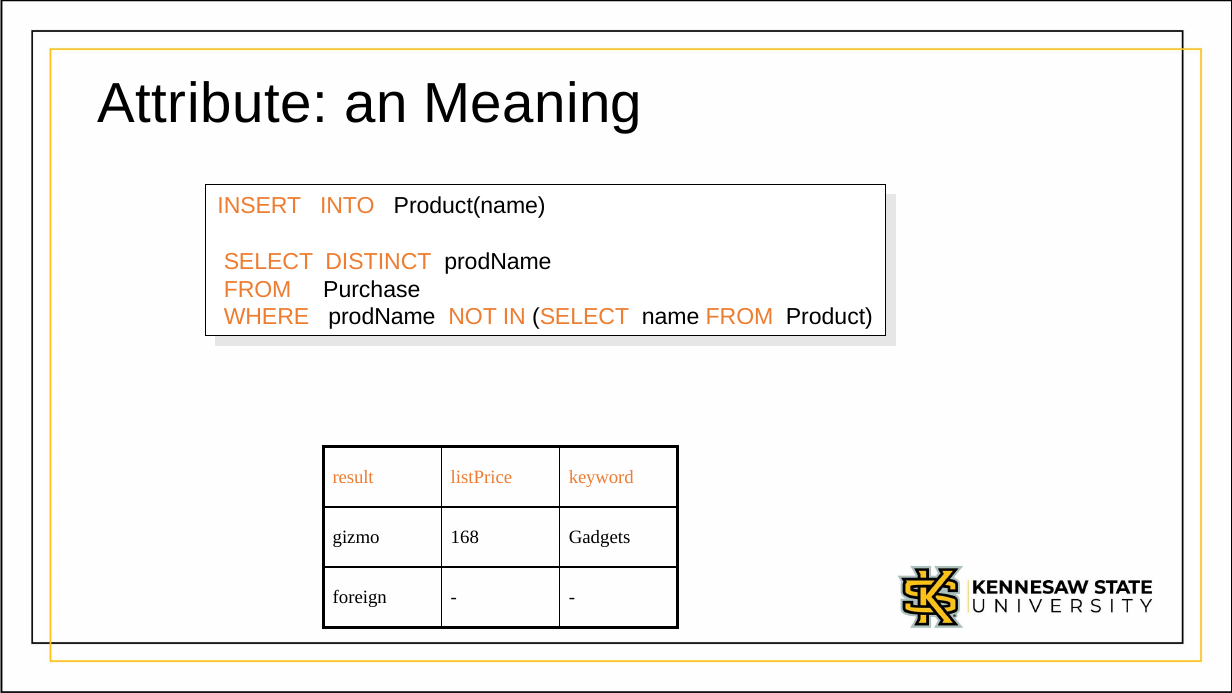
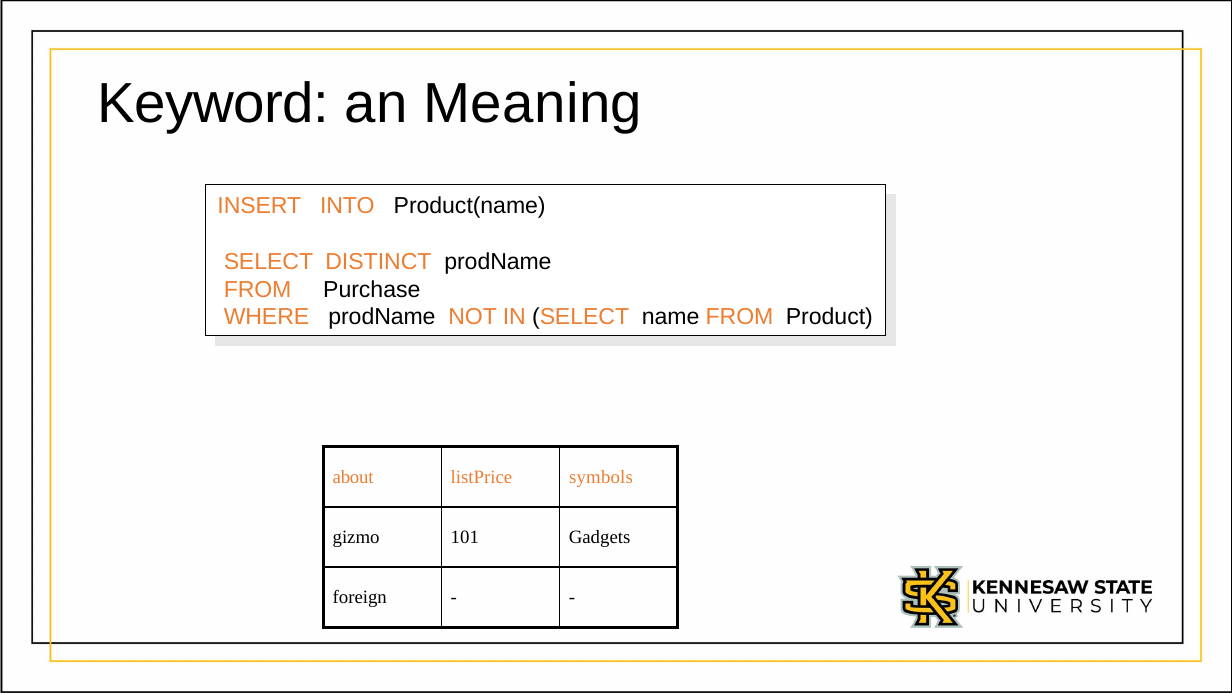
Attribute: Attribute -> Keyword
result: result -> about
keyword: keyword -> symbols
168: 168 -> 101
